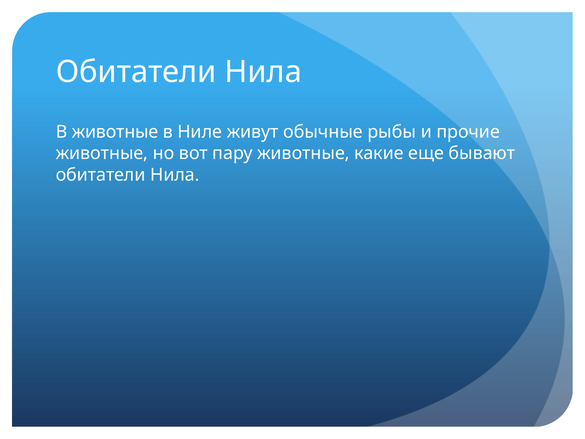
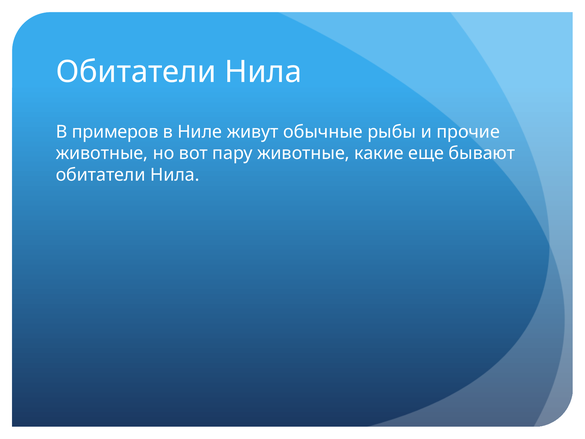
В животные: животные -> примеров
